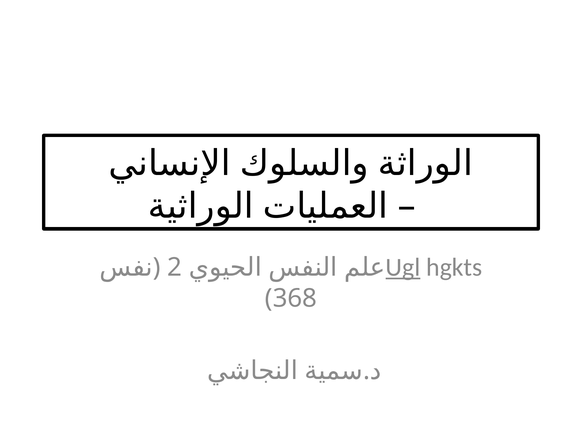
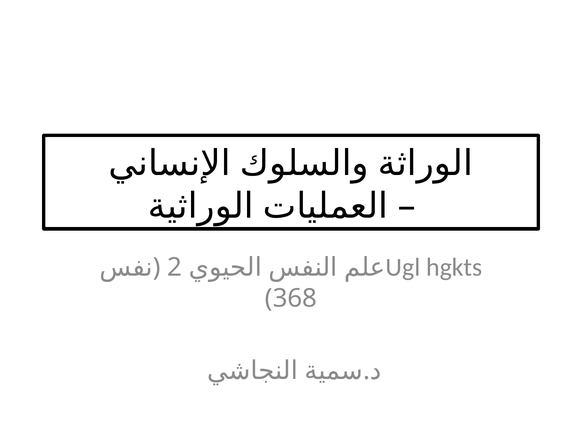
Ugl underline: present -> none
